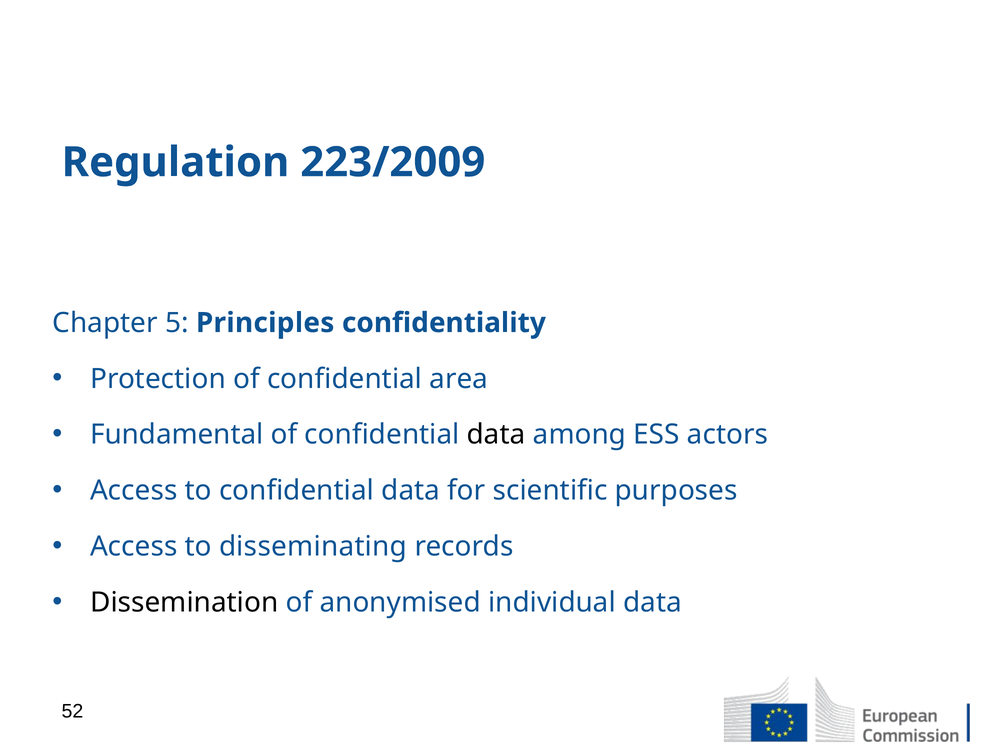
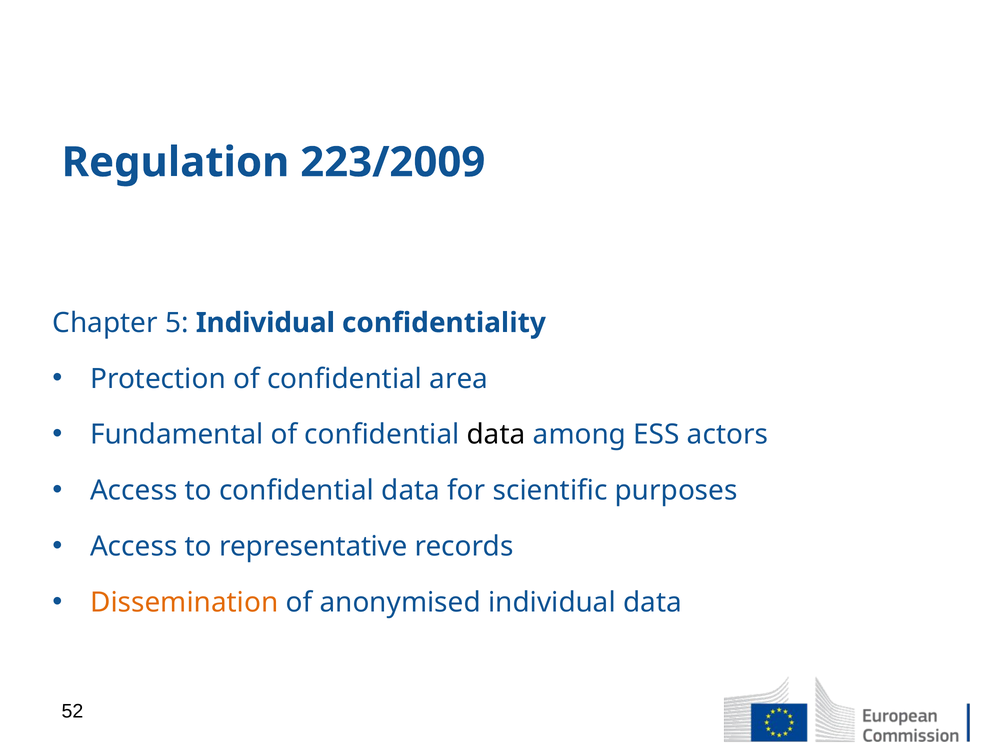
5 Principles: Principles -> Individual
disseminating: disseminating -> representative
Dissemination colour: black -> orange
